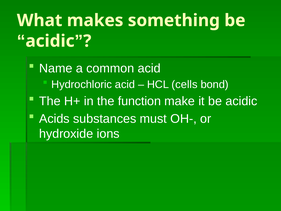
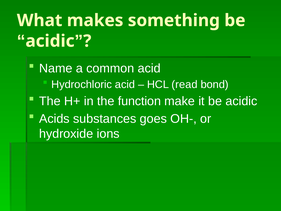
cells: cells -> read
must: must -> goes
